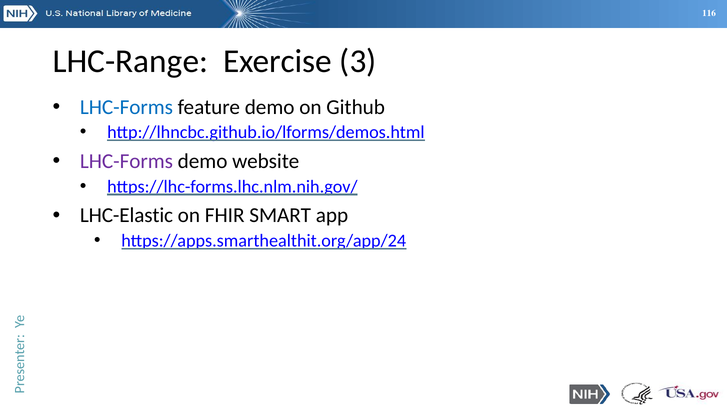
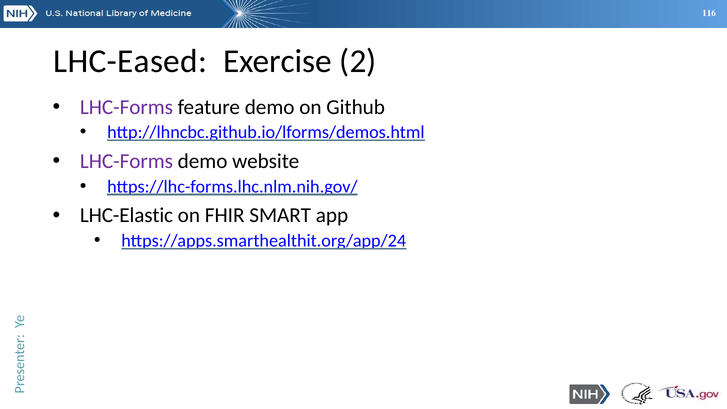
LHC-Range: LHC-Range -> LHC-Eased
3: 3 -> 2
LHC-Forms at (126, 107) colour: blue -> purple
